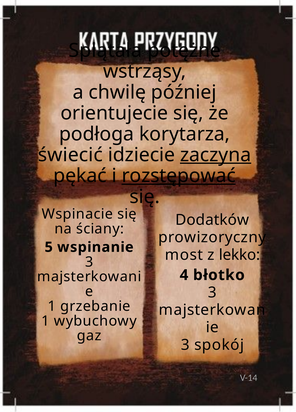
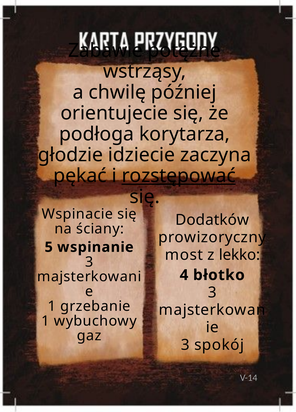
Splątała: Splątała -> Zabawie
świecić: świecić -> głodzie
zaczyna underline: present -> none
